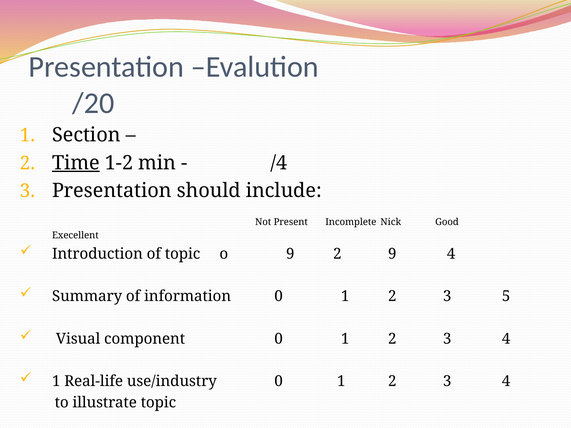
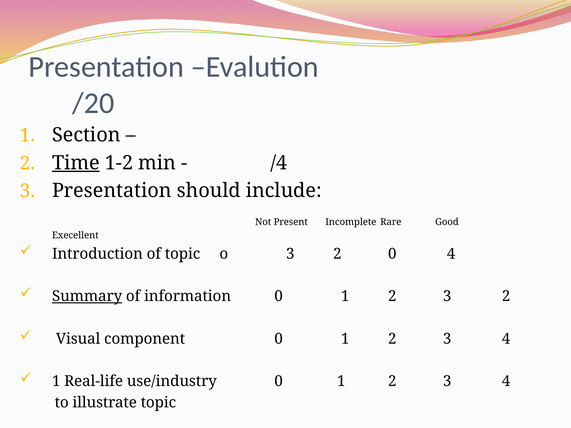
Nick: Nick -> Rare
o 9: 9 -> 3
2 9: 9 -> 0
Summary underline: none -> present
2 3 5: 5 -> 2
